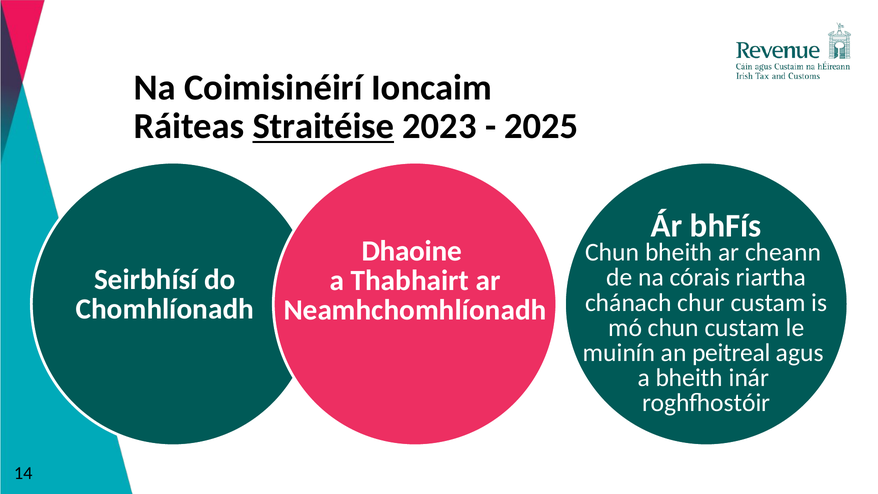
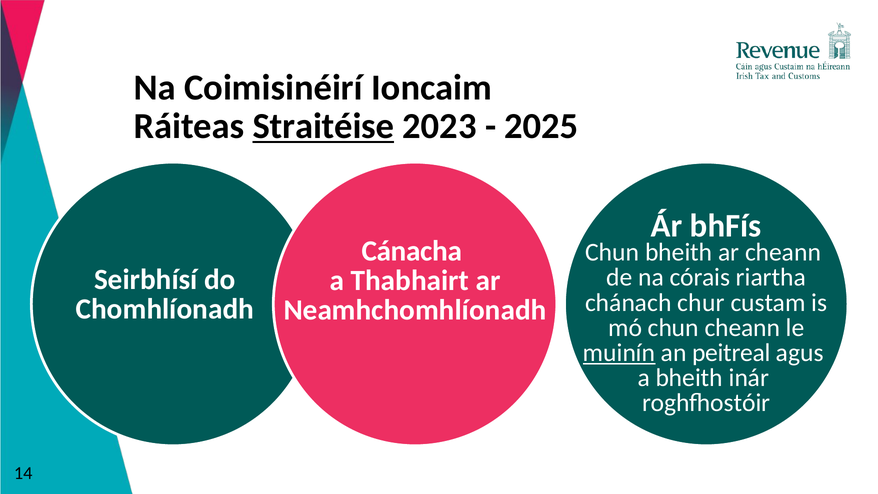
Dhaoine: Dhaoine -> Cánacha
chun custam: custam -> cheann
muinín underline: none -> present
